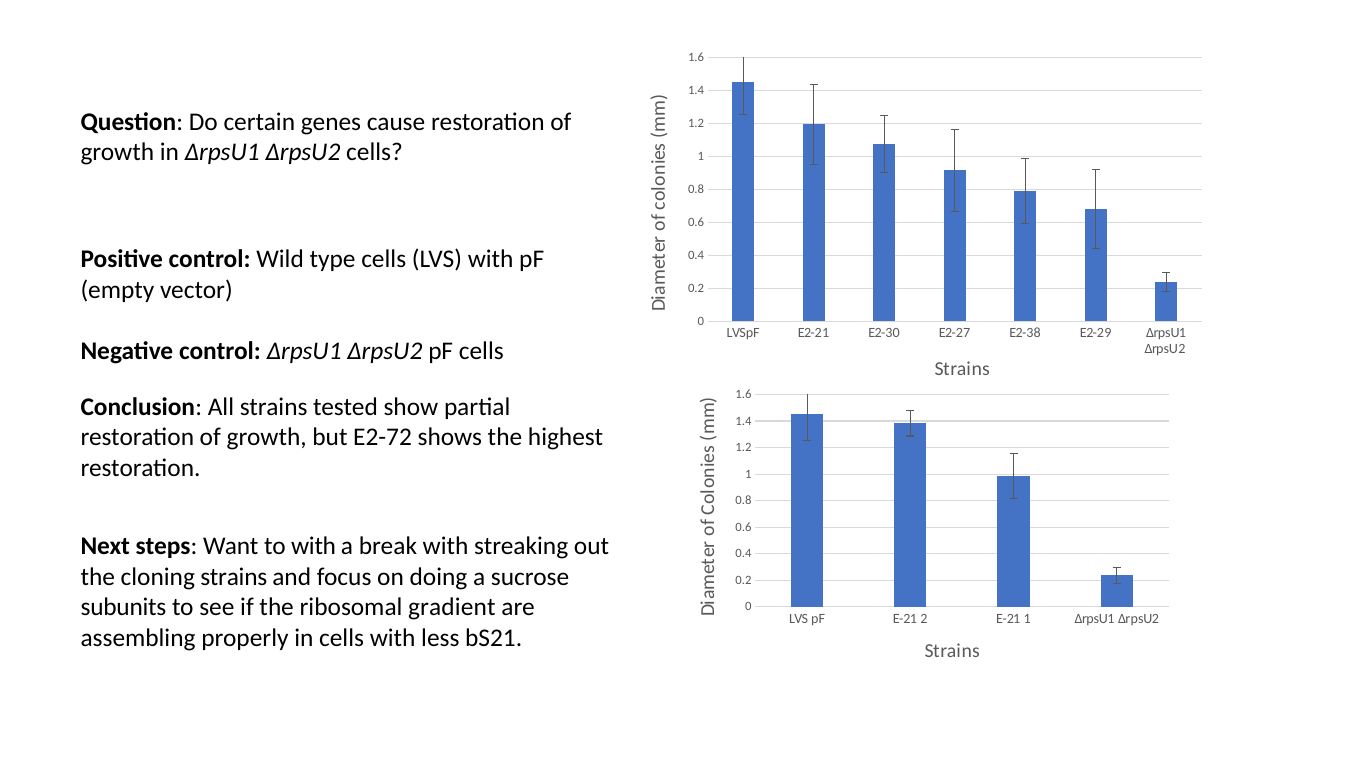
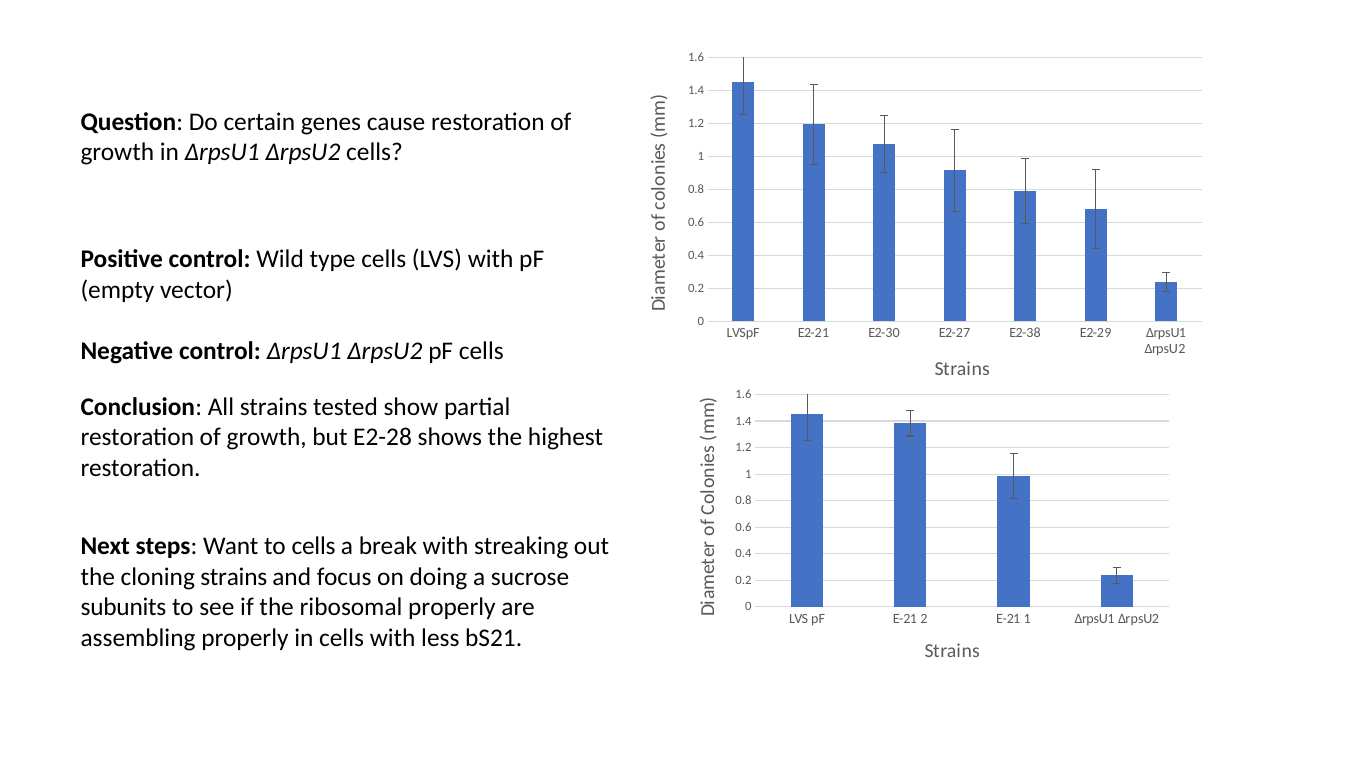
E2-72: E2-72 -> E2-28
to with: with -> cells
ribosomal gradient: gradient -> properly
